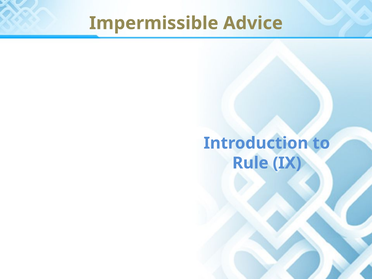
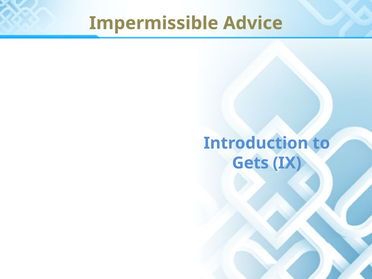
Rule: Rule -> Gets
